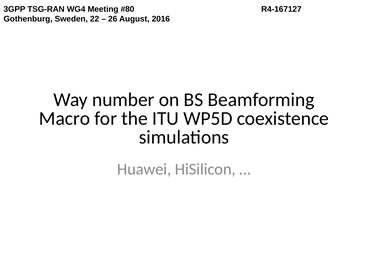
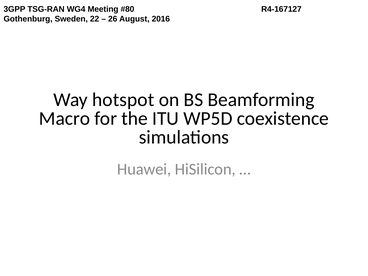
number: number -> hotspot
